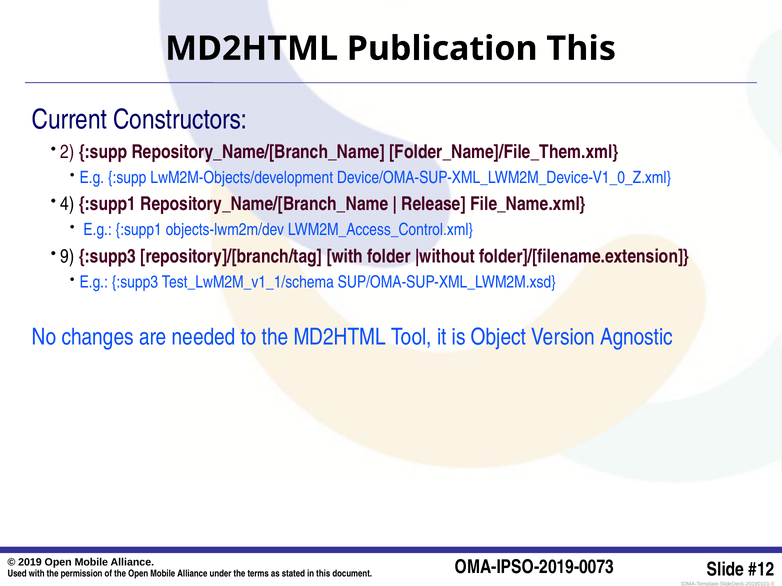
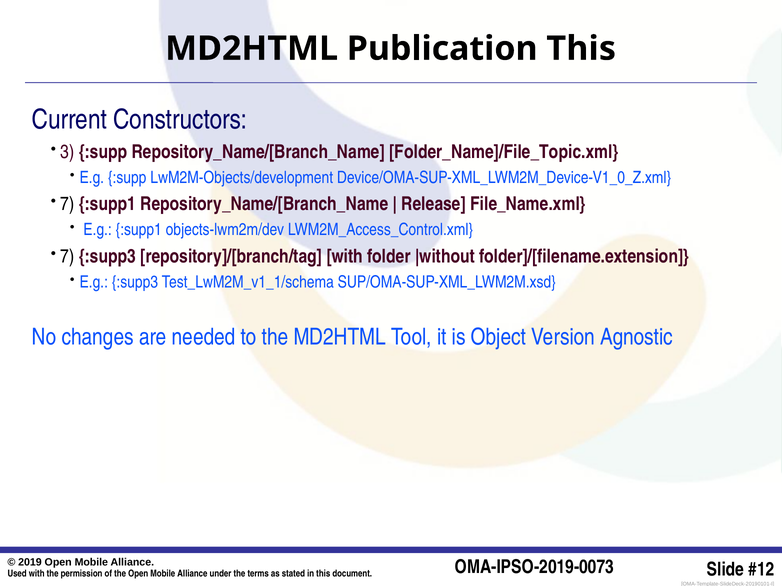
2: 2 -> 3
Folder_Name]/File_Them.xml: Folder_Name]/File_Them.xml -> Folder_Name]/File_Topic.xml
4 at (67, 204): 4 -> 7
9 at (67, 257): 9 -> 7
